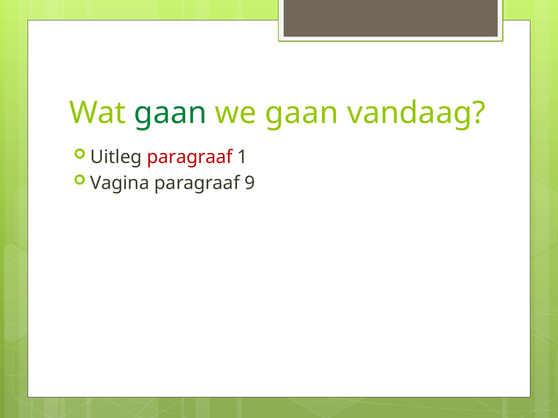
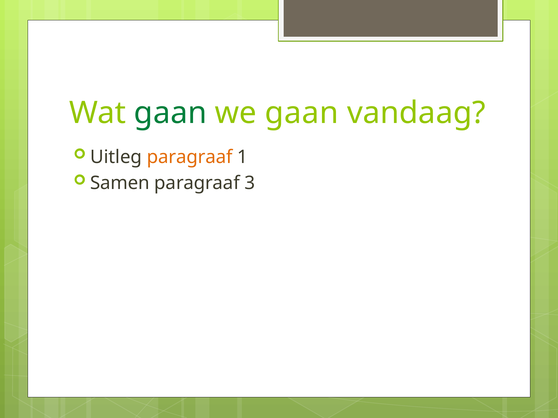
paragraaf at (190, 157) colour: red -> orange
Vagina: Vagina -> Samen
9: 9 -> 3
